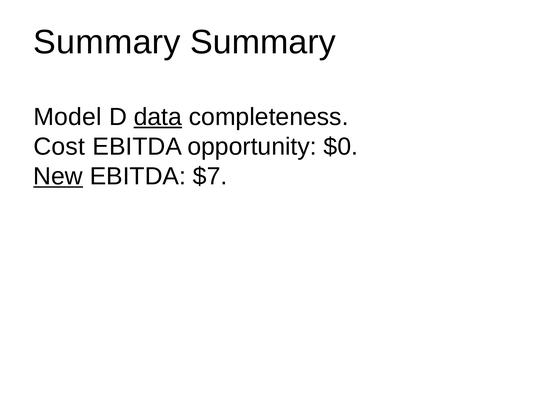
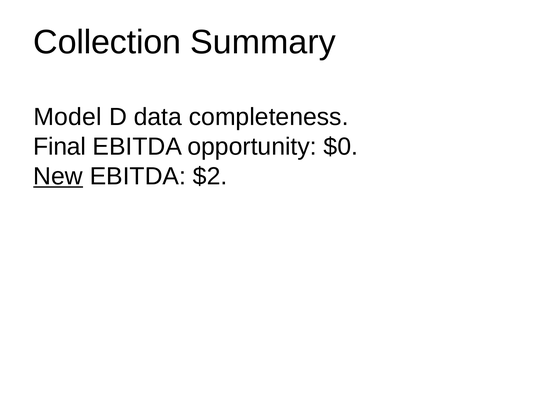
Summary at (107, 42): Summary -> Collection
data underline: present -> none
Cost: Cost -> Final
$7: $7 -> $2
